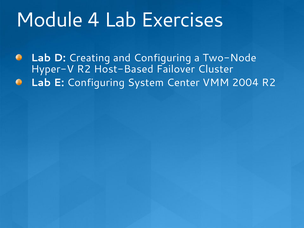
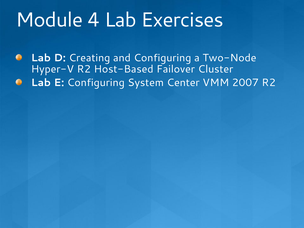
2004: 2004 -> 2007
